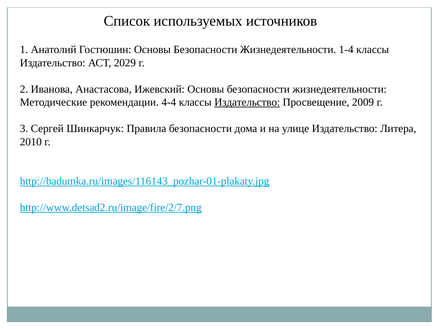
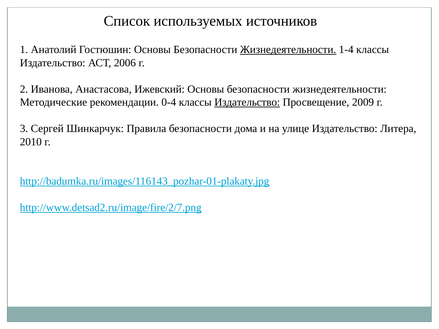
Жизнедеятельности at (288, 50) underline: none -> present
2029: 2029 -> 2006
4-4: 4-4 -> 0-4
